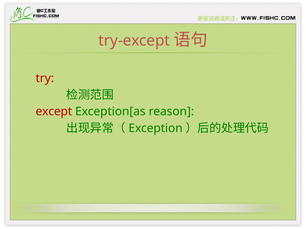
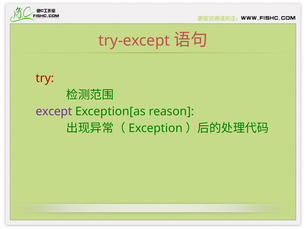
except colour: red -> purple
